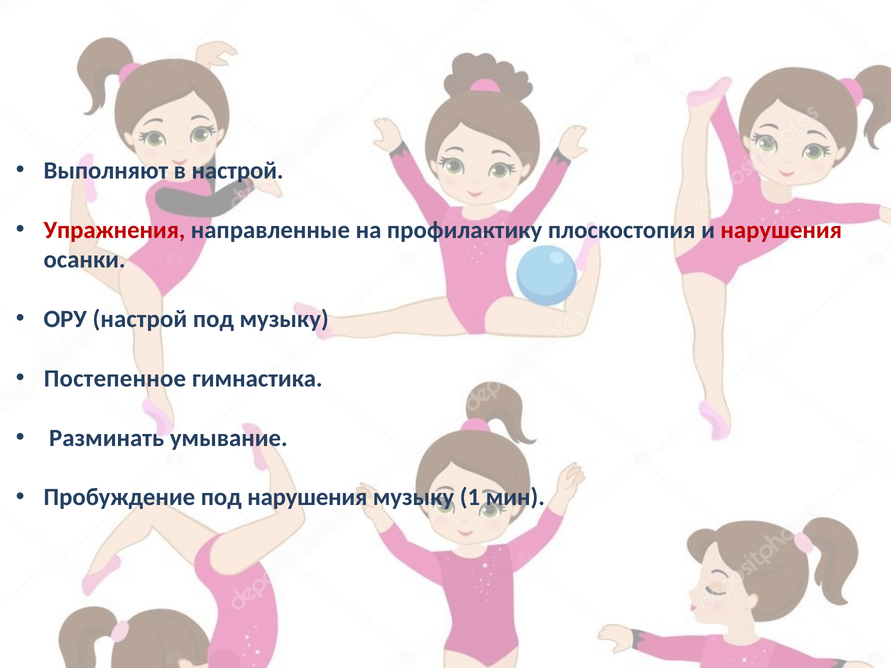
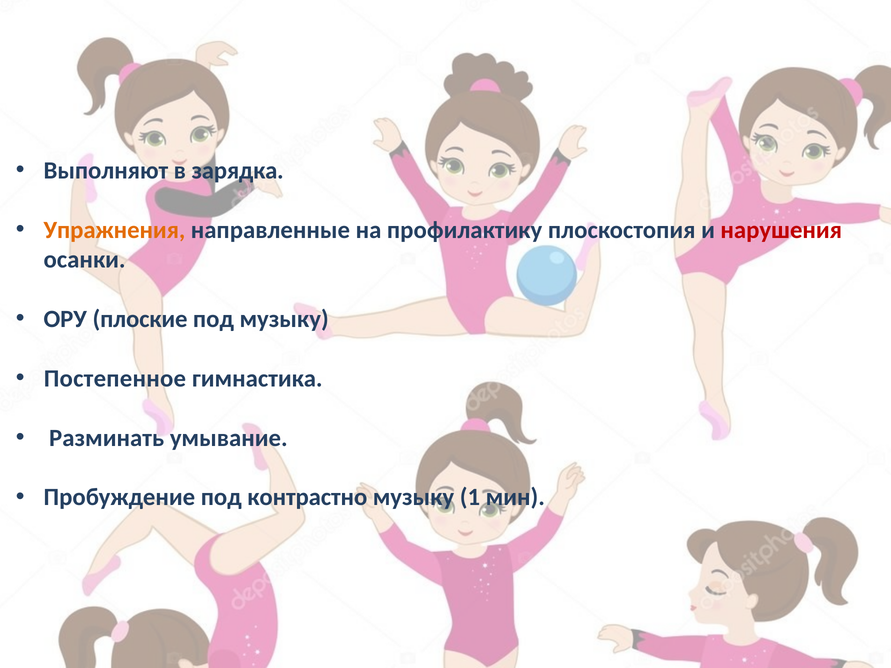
в настрой: настрой -> зарядка
Упражнения colour: red -> orange
ОРУ настрой: настрой -> плоские
под нарушения: нарушения -> контрастно
